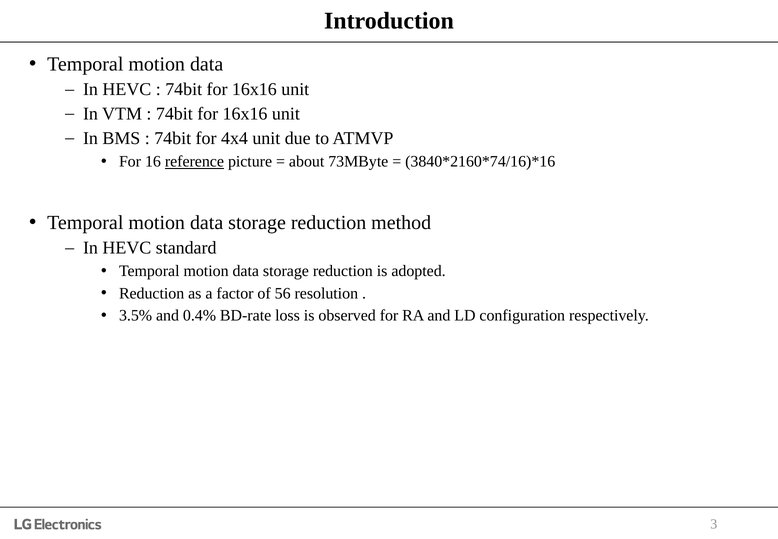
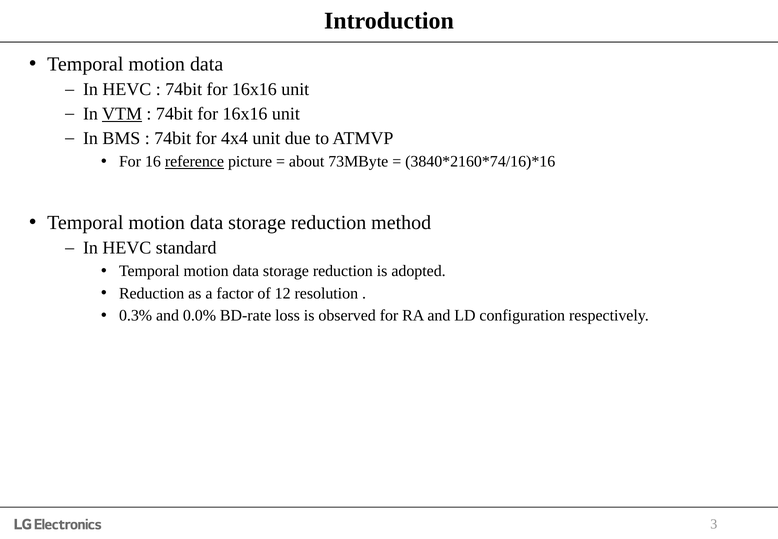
VTM underline: none -> present
56: 56 -> 12
3.5%: 3.5% -> 0.3%
0.4%: 0.4% -> 0.0%
